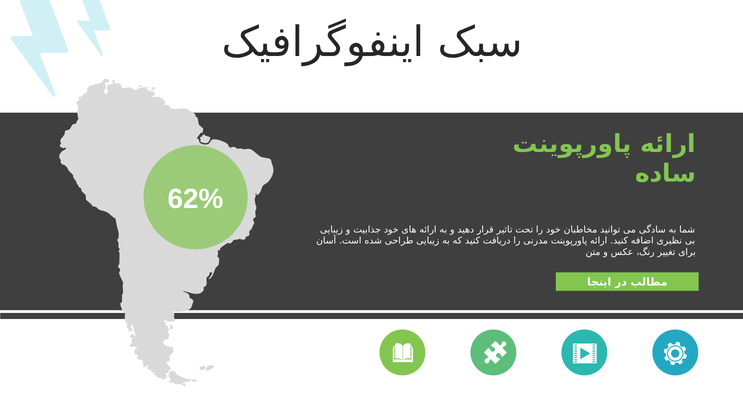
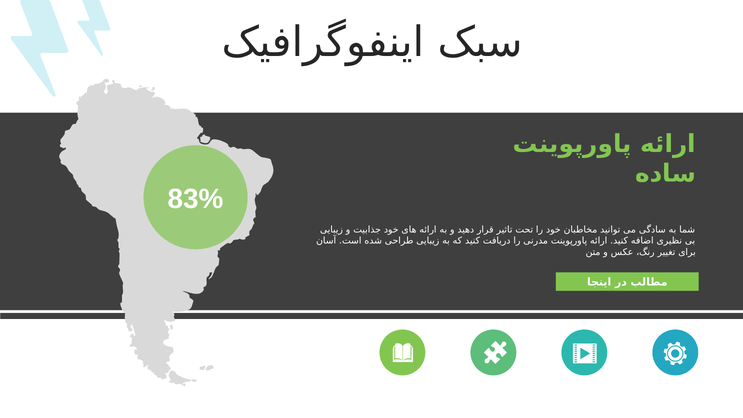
62%: 62% -> 83%
